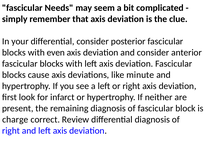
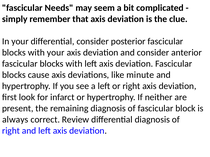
with even: even -> your
charge: charge -> always
